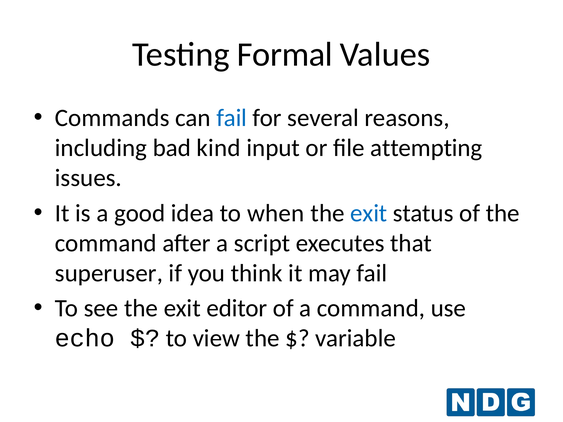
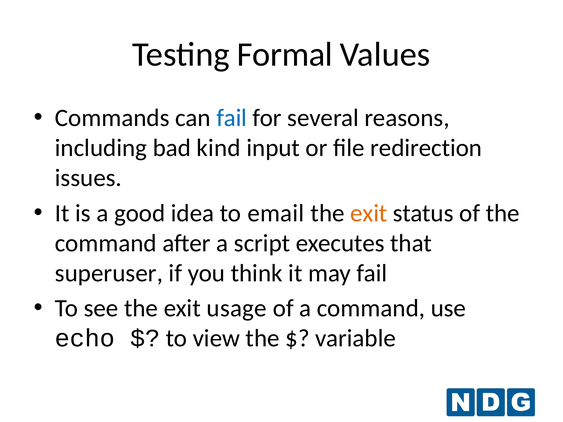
attempting: attempting -> redirection
when: when -> email
exit at (369, 213) colour: blue -> orange
editor: editor -> usage
